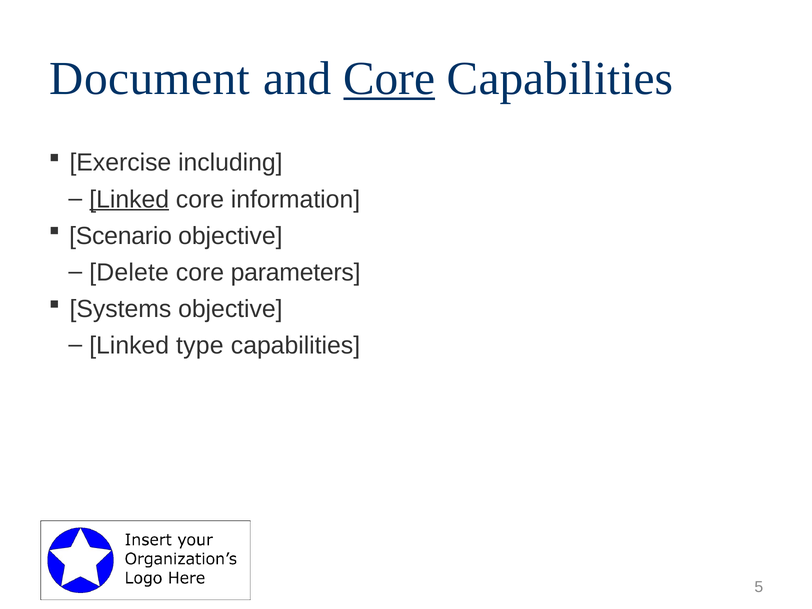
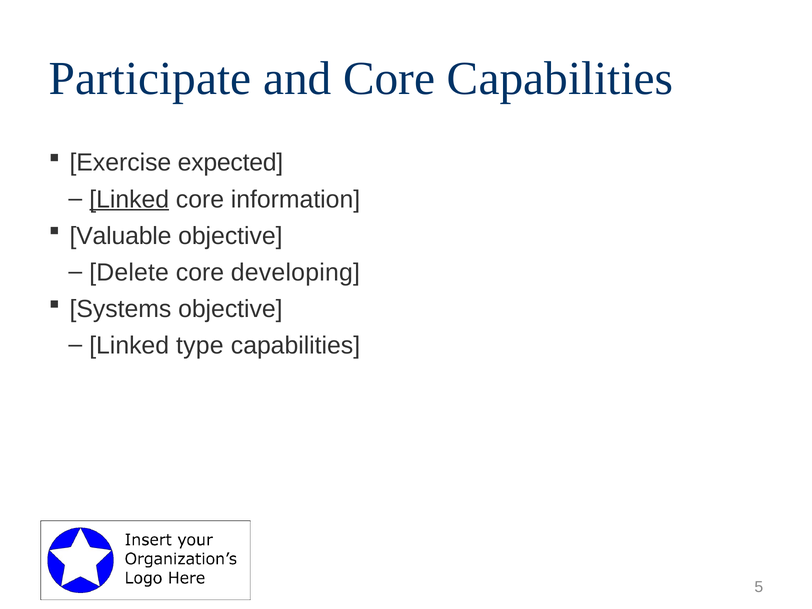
Document: Document -> Participate
Core at (389, 78) underline: present -> none
including: including -> expected
Scenario: Scenario -> Valuable
parameters: parameters -> developing
